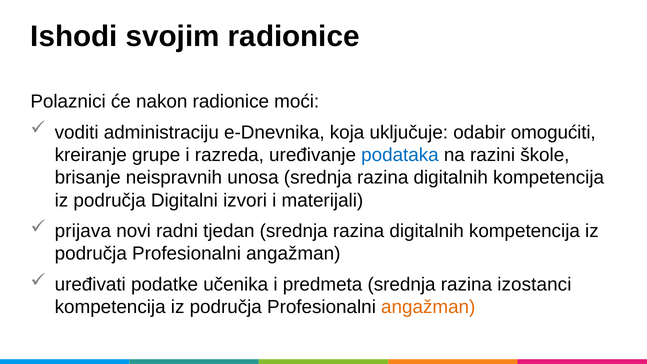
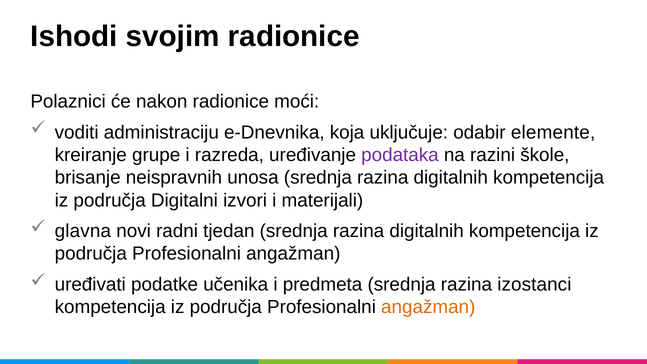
omogućiti: omogućiti -> elemente
podataka colour: blue -> purple
prijava: prijava -> glavna
